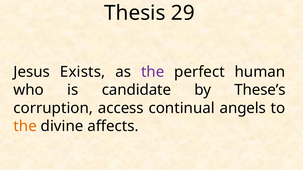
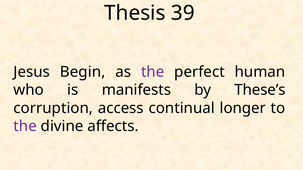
29: 29 -> 39
Exists: Exists -> Begin
candidate: candidate -> manifests
angels: angels -> longer
the at (25, 127) colour: orange -> purple
